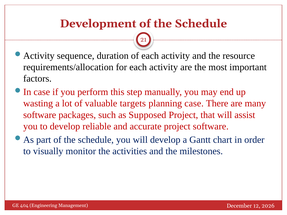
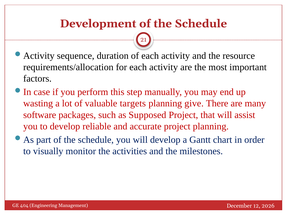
planning case: case -> give
project software: software -> planning
